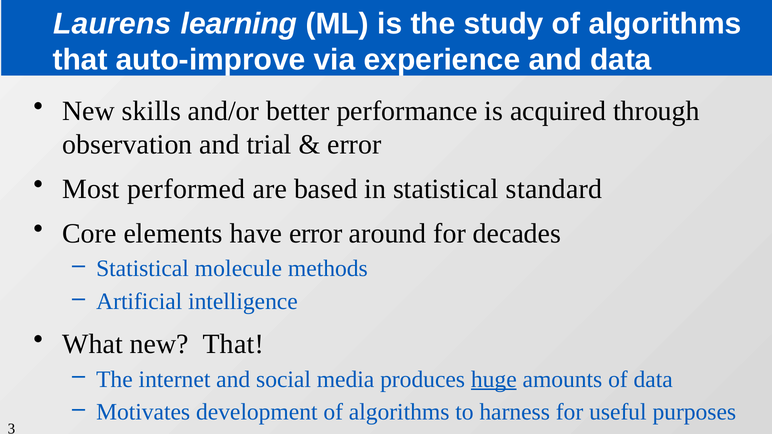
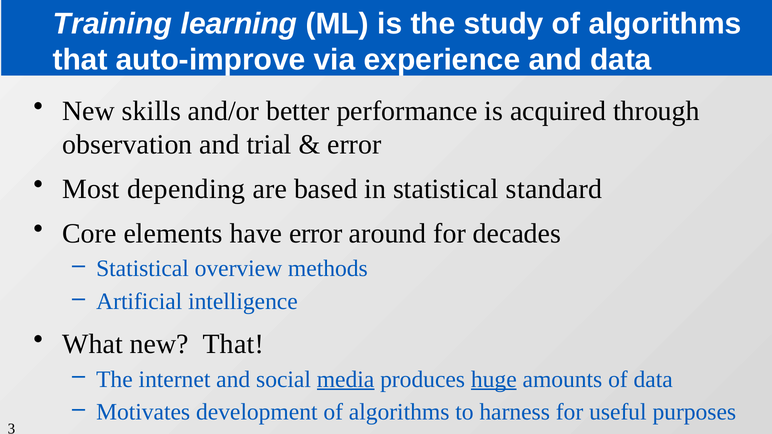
Laurens: Laurens -> Training
performed: performed -> depending
molecule: molecule -> overview
media underline: none -> present
